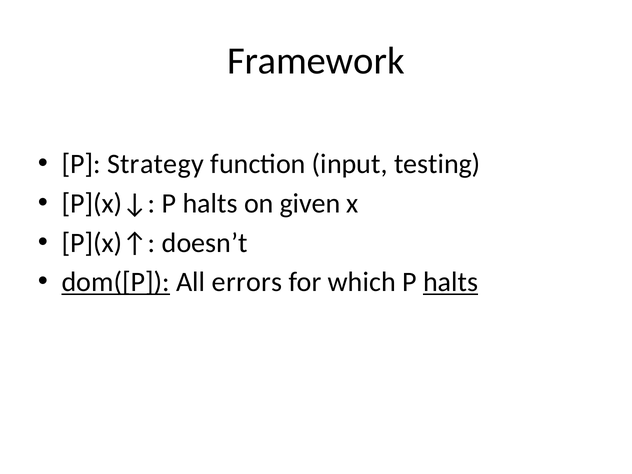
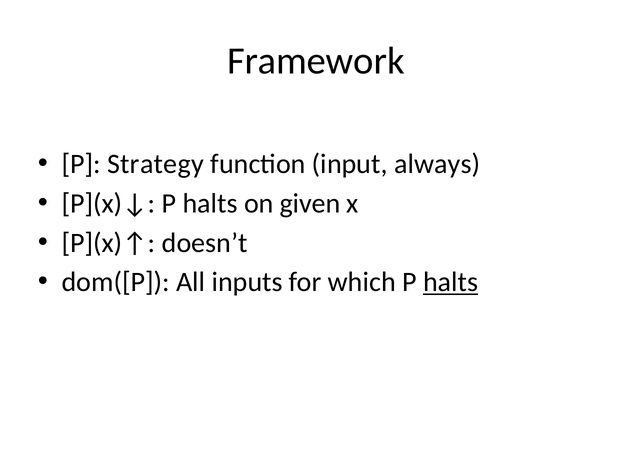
testing: testing -> always
dom([P underline: present -> none
errors: errors -> inputs
